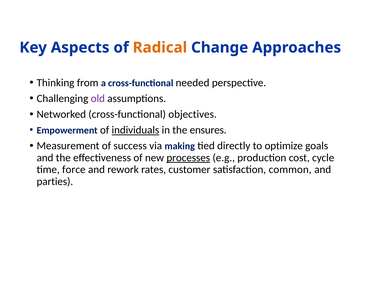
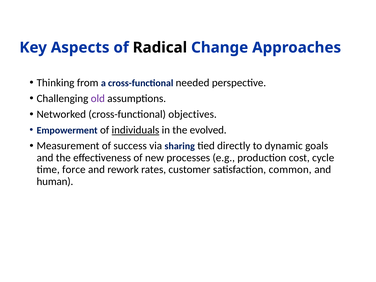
Radical colour: orange -> black
ensures: ensures -> evolved
making: making -> sharing
optimize: optimize -> dynamic
processes underline: present -> none
parties: parties -> human
